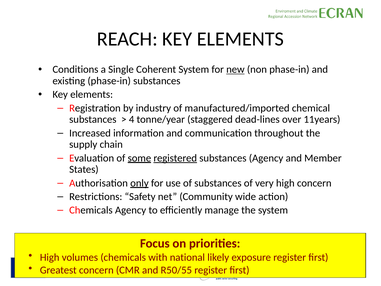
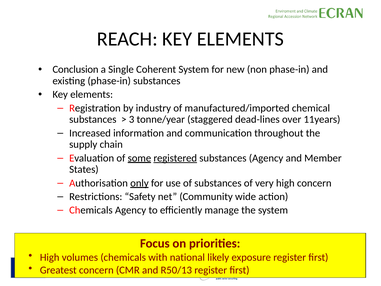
Conditions: Conditions -> Conclusion
new underline: present -> none
4: 4 -> 3
R50/55: R50/55 -> R50/13
